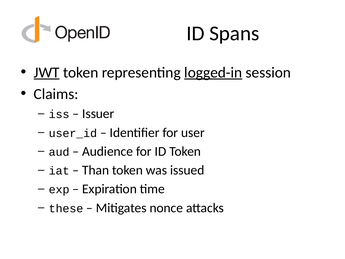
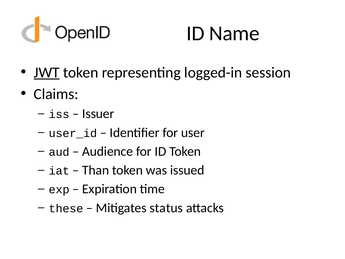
Spans: Spans -> Name
logged-in underline: present -> none
nonce: nonce -> status
